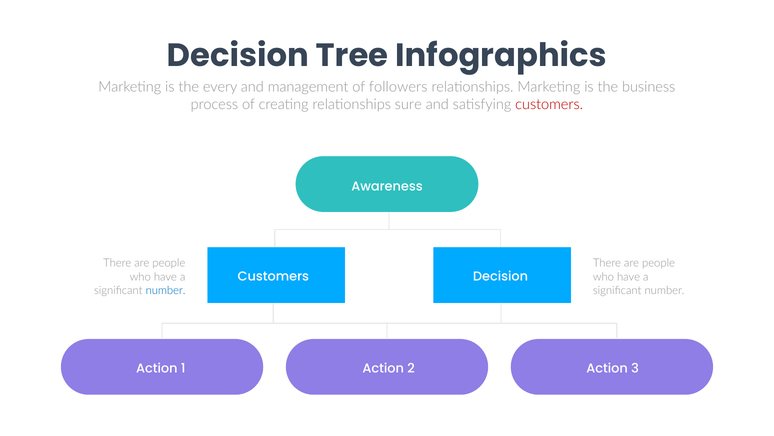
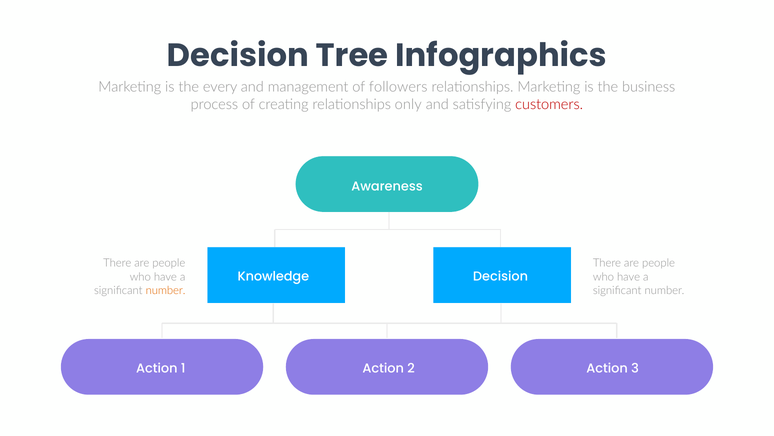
sure: sure -> only
Customers at (273, 276): Customers -> Knowledge
number at (166, 290) colour: blue -> orange
